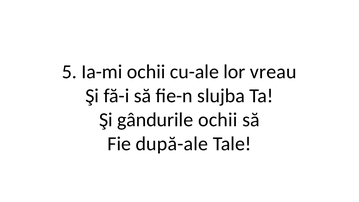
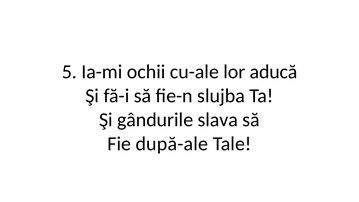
vreau: vreau -> aducă
gândurile ochii: ochii -> slava
